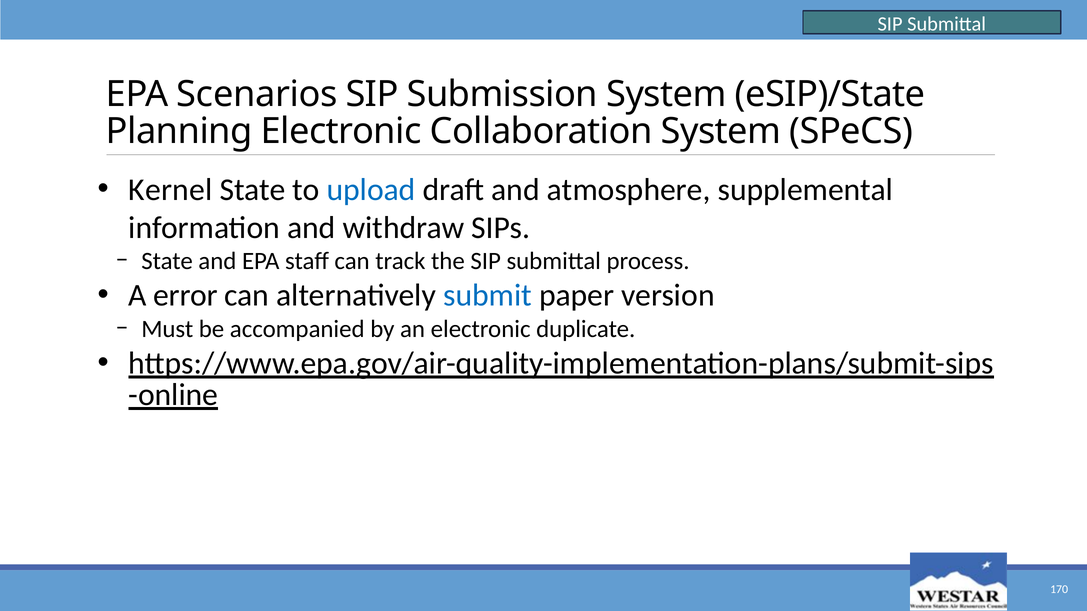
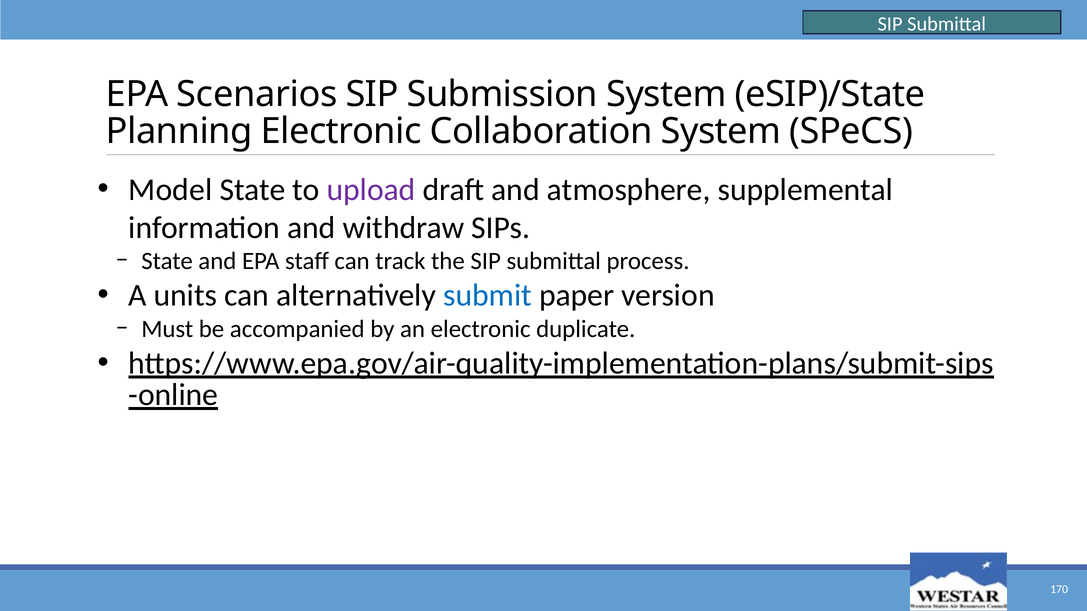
Kernel: Kernel -> Model
upload colour: blue -> purple
error: error -> units
